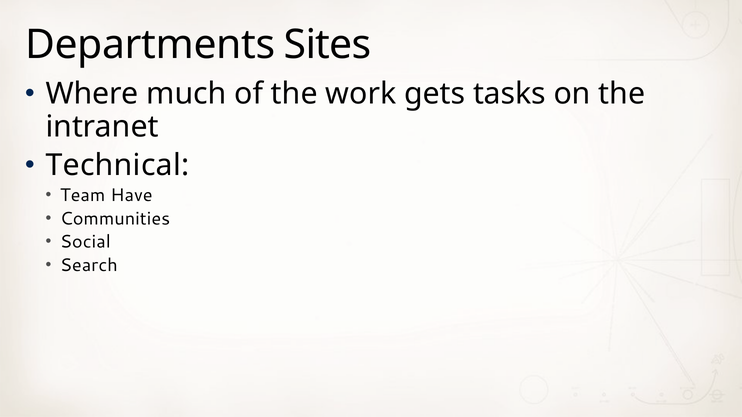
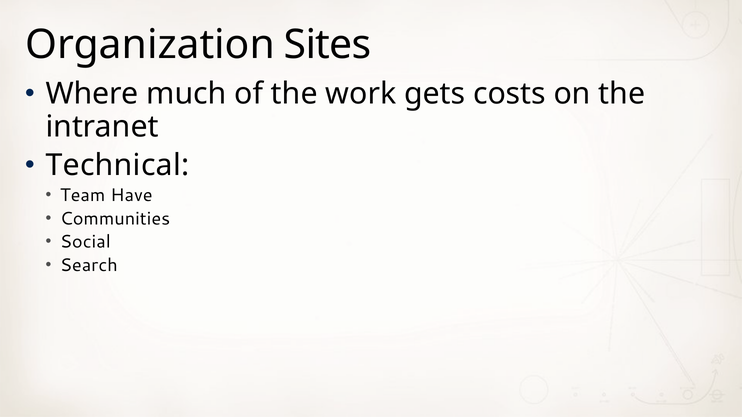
Departments: Departments -> Organization
tasks: tasks -> costs
